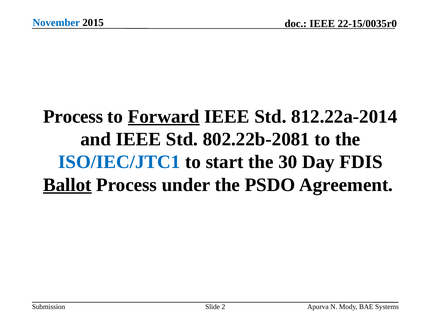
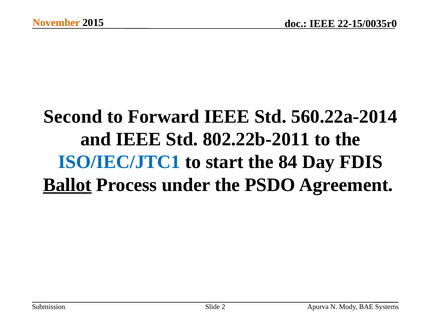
November colour: blue -> orange
Process at (73, 117): Process -> Second
Forward underline: present -> none
812.22a-2014: 812.22a-2014 -> 560.22a-2014
802.22b-2081: 802.22b-2081 -> 802.22b-2011
30: 30 -> 84
